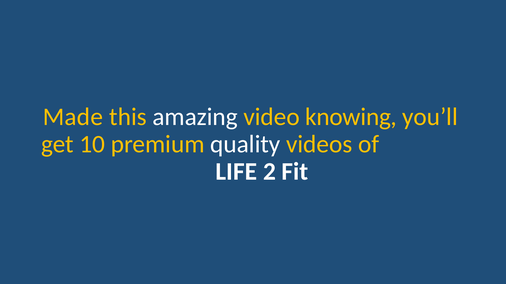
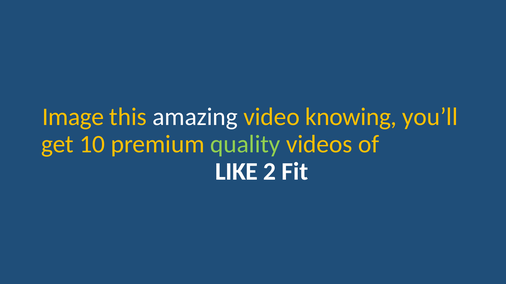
Made: Made -> Image
quality colour: white -> light green
LIFE: LIFE -> LIKE
